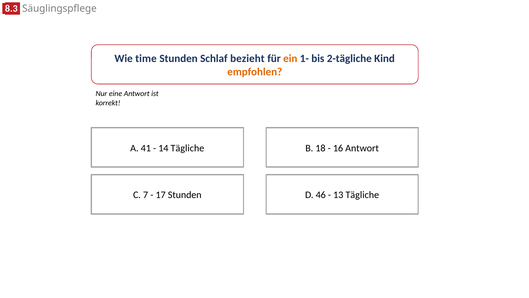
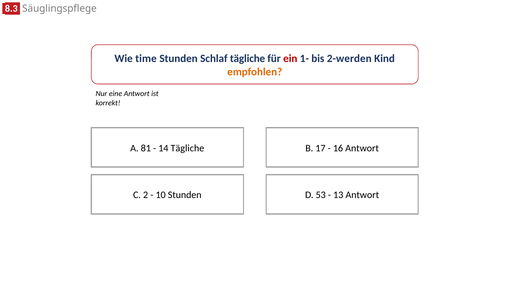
Schlaf bezieht: bezieht -> tägliche
ein colour: orange -> red
2-tägliche: 2-tägliche -> 2-werden
41: 41 -> 81
18: 18 -> 17
7: 7 -> 2
17: 17 -> 10
46: 46 -> 53
13 Tägliche: Tägliche -> Antwort
